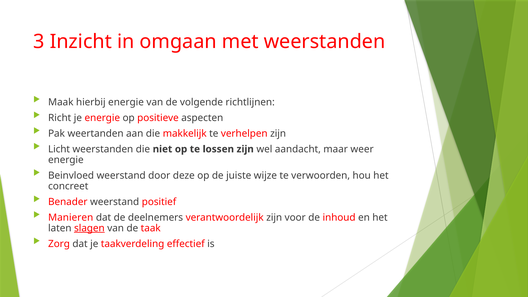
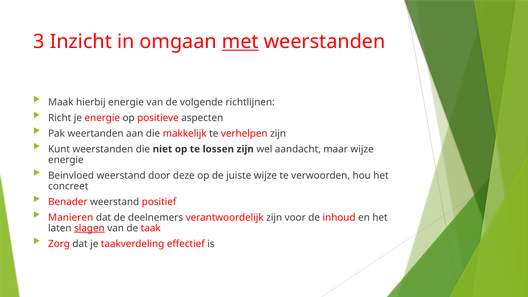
met underline: none -> present
Licht: Licht -> Kunt
maar weer: weer -> wijze
